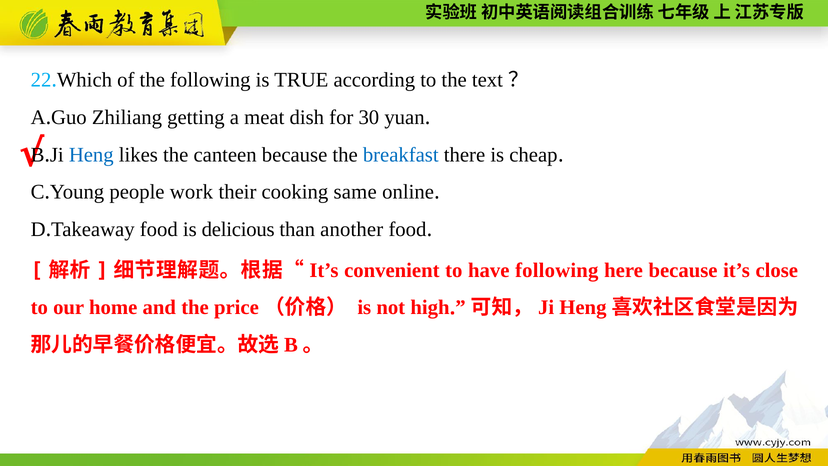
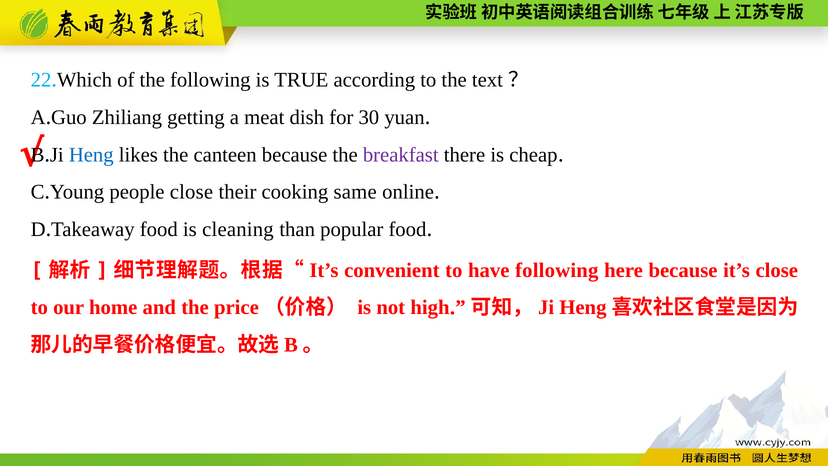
breakfast colour: blue -> purple
people work: work -> close
delicious: delicious -> cleaning
another: another -> popular
